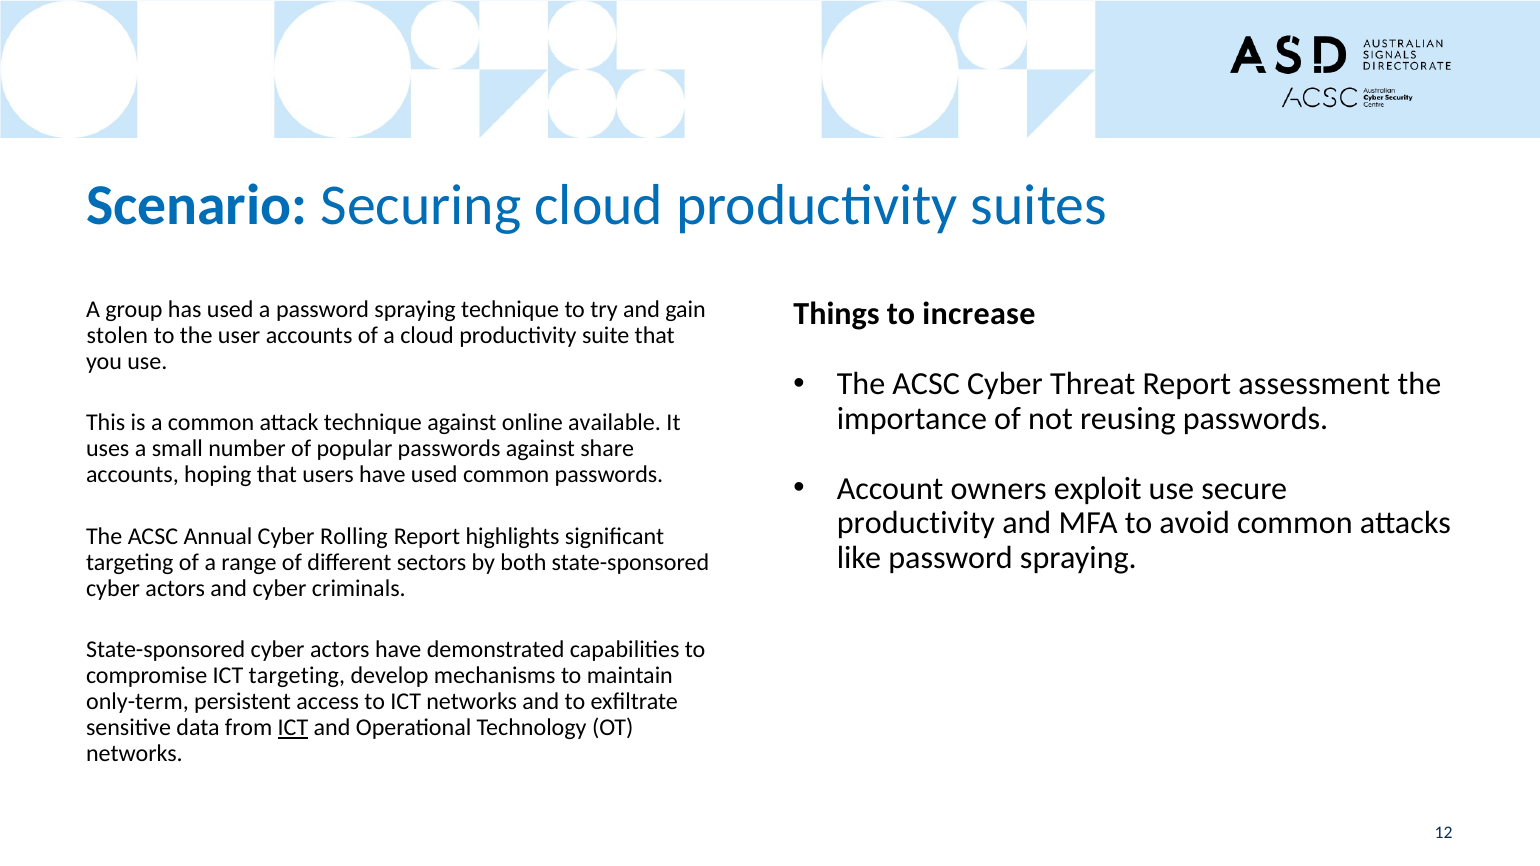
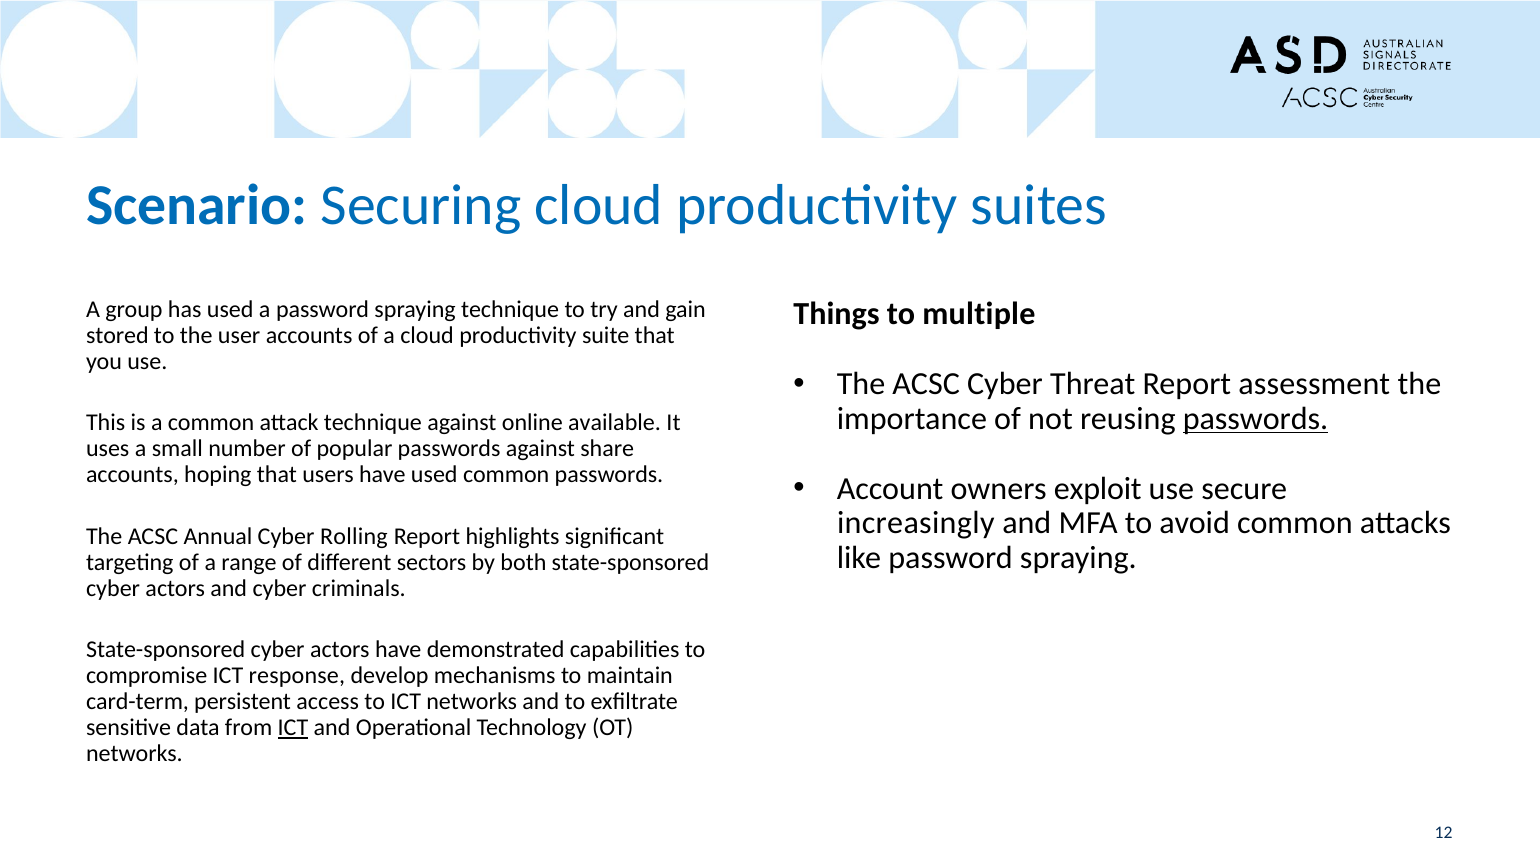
increase: increase -> multiple
stolen: stolen -> stored
passwords at (1256, 419) underline: none -> present
productivity at (916, 523): productivity -> increasingly
ICT targeting: targeting -> response
only-term: only-term -> card-term
